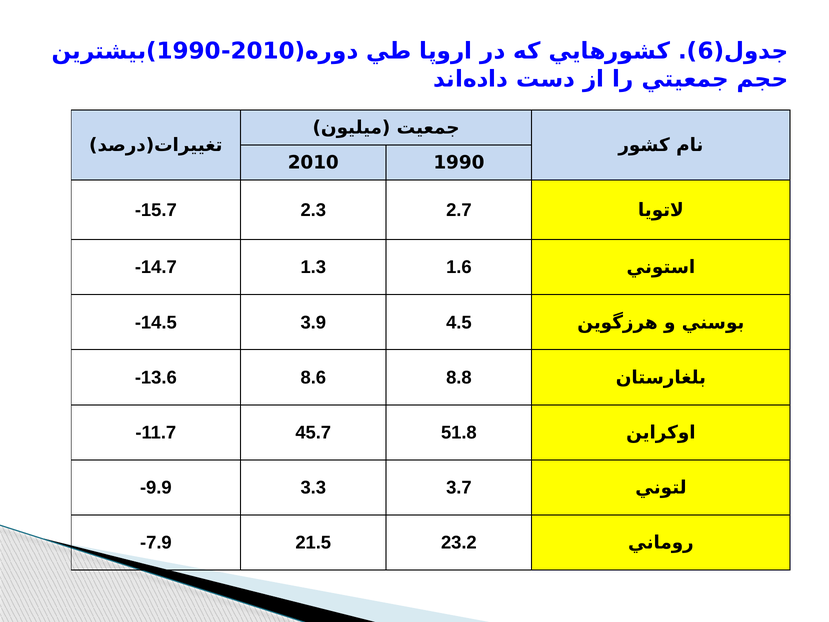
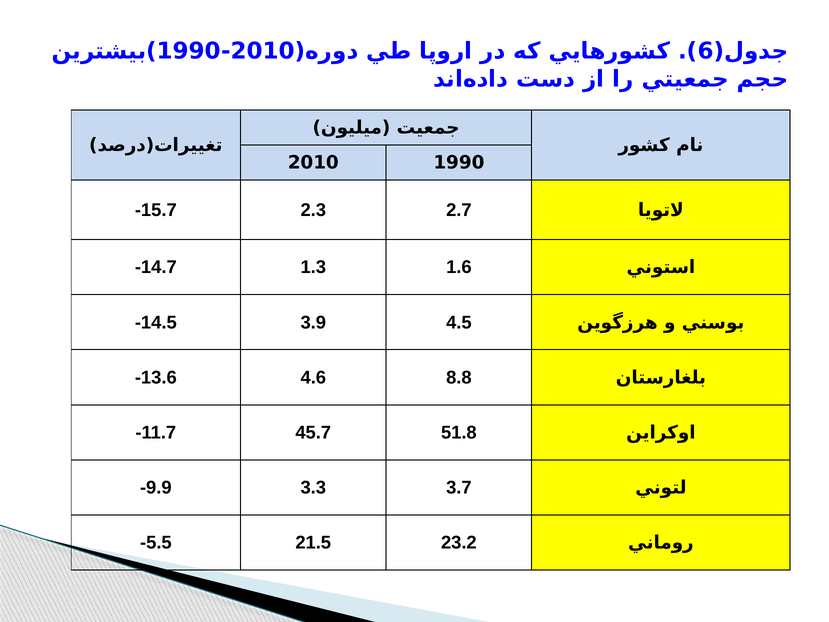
8.6: 8.6 -> 4.6
-7.9: -7.9 -> -5.5
